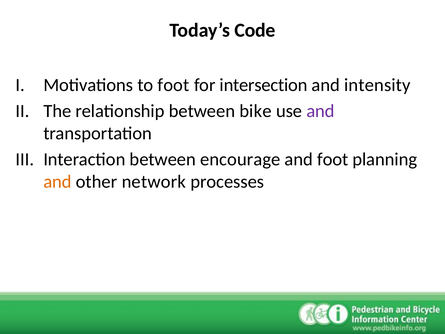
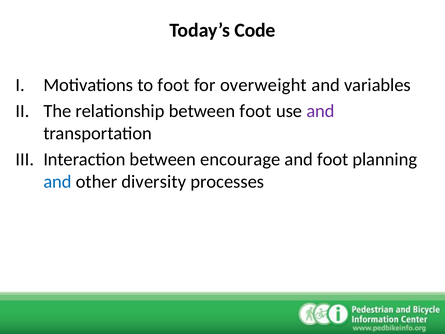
intersection: intersection -> overweight
intensity: intensity -> variables
between bike: bike -> foot
and at (58, 182) colour: orange -> blue
network: network -> diversity
